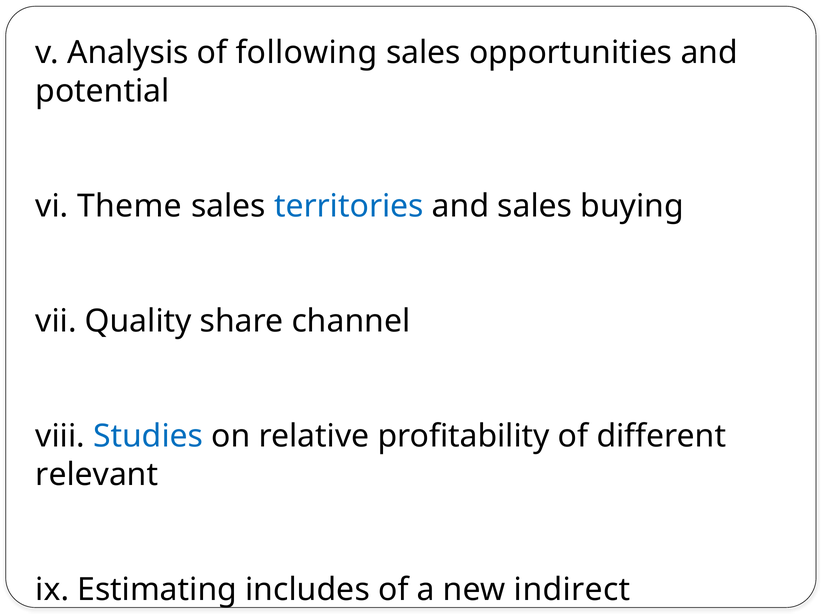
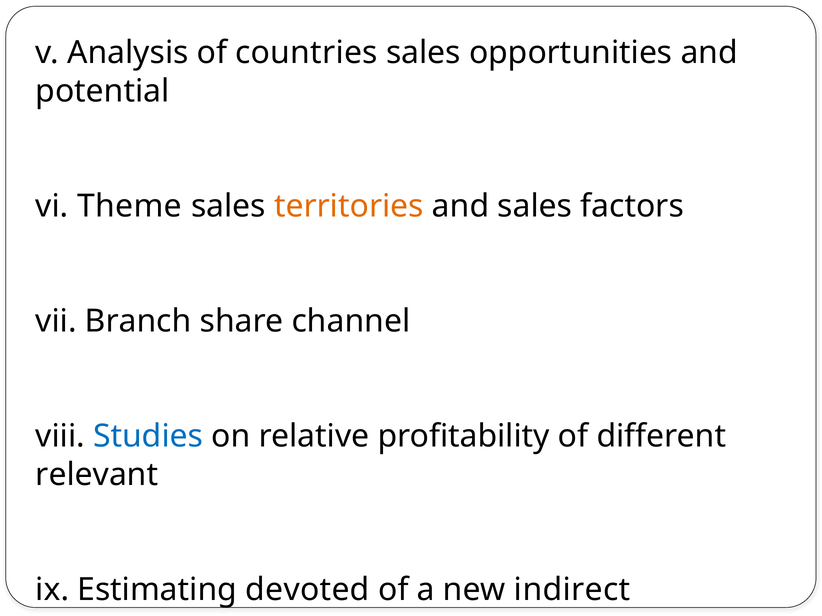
following: following -> countries
territories colour: blue -> orange
buying: buying -> factors
Quality: Quality -> Branch
includes: includes -> devoted
